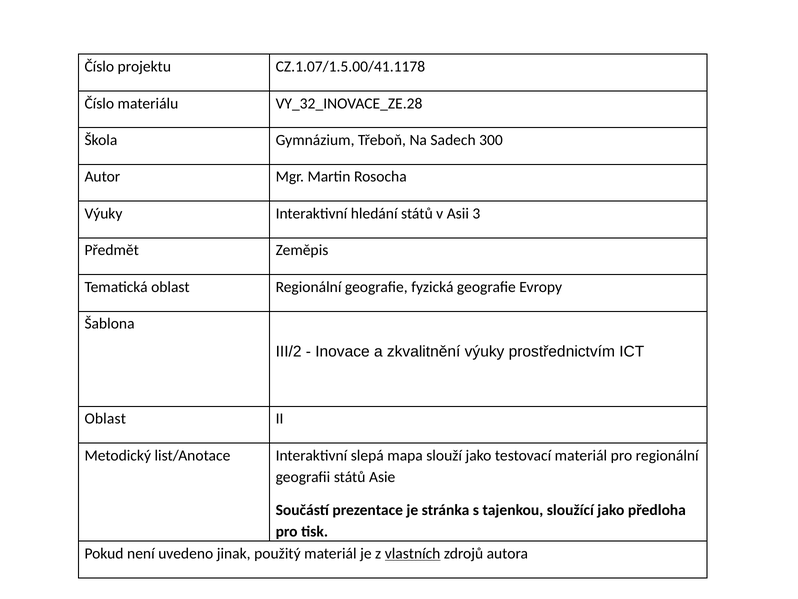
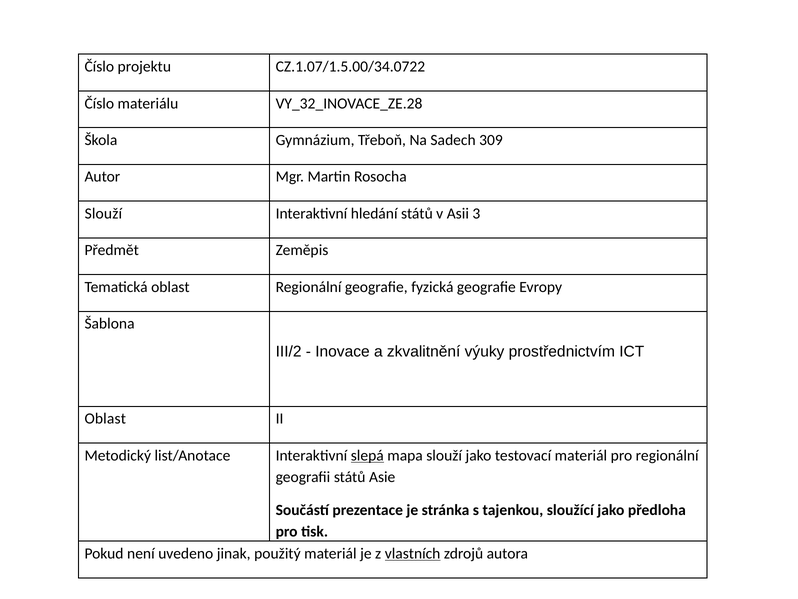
CZ.1.07/1.5.00/41.1178: CZ.1.07/1.5.00/41.1178 -> CZ.1.07/1.5.00/34.0722
300: 300 -> 309
Výuky at (103, 213): Výuky -> Slouží
slepá underline: none -> present
